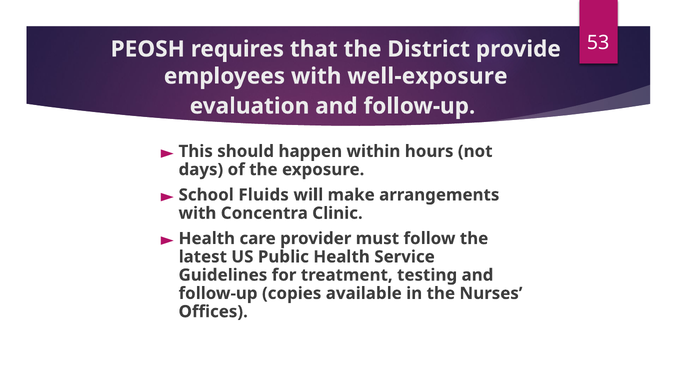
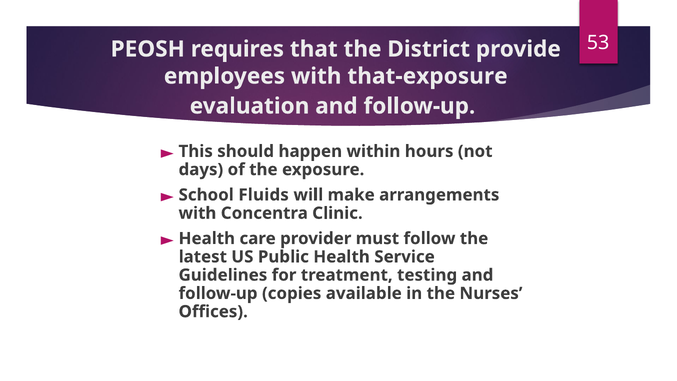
well-exposure: well-exposure -> that-exposure
